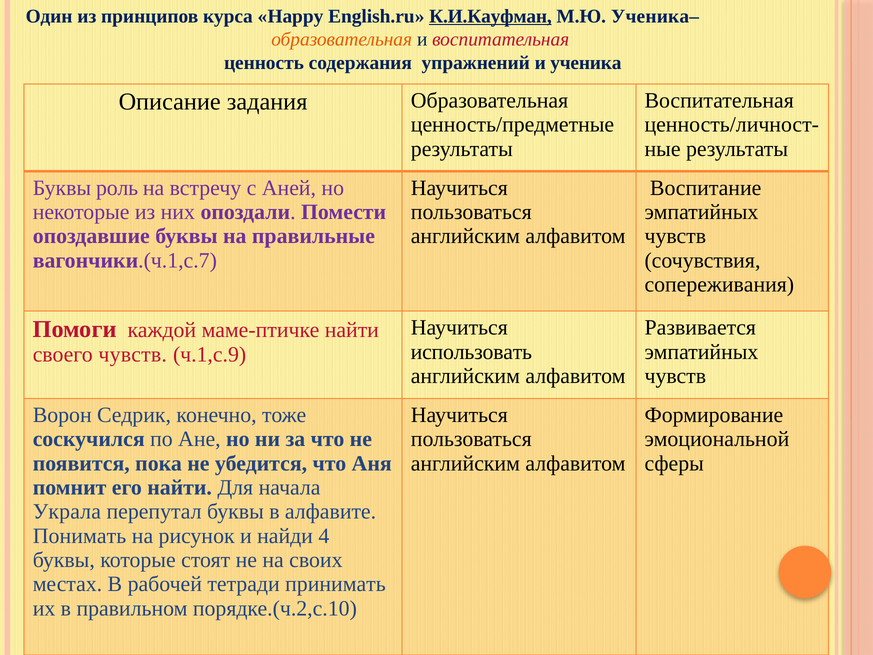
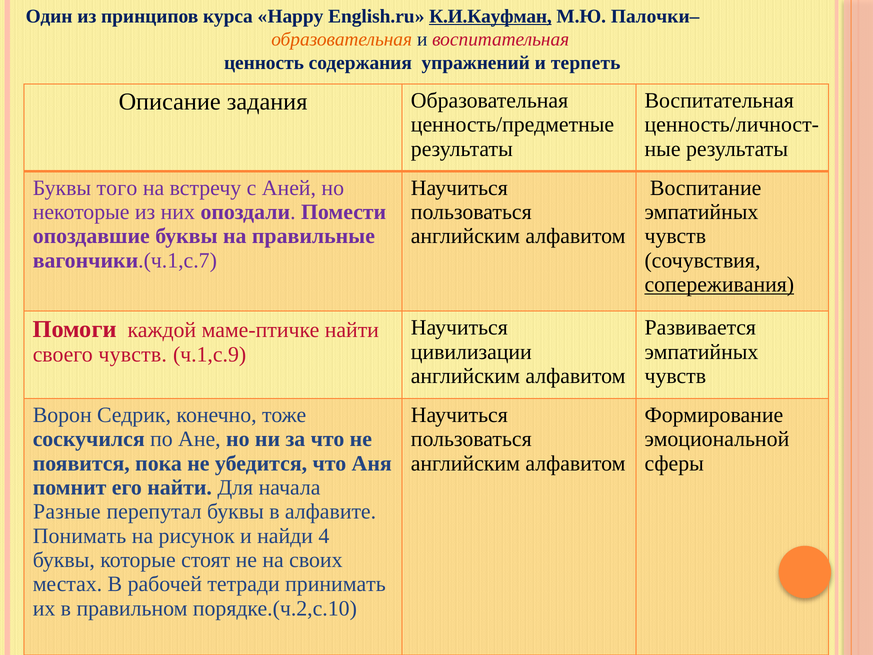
Ученика–: Ученика– -> Палочки–
ученика: ученика -> терпеть
роль: роль -> того
сопереживания underline: none -> present
использовать: использовать -> цивилизации
Украла: Украла -> Разные
